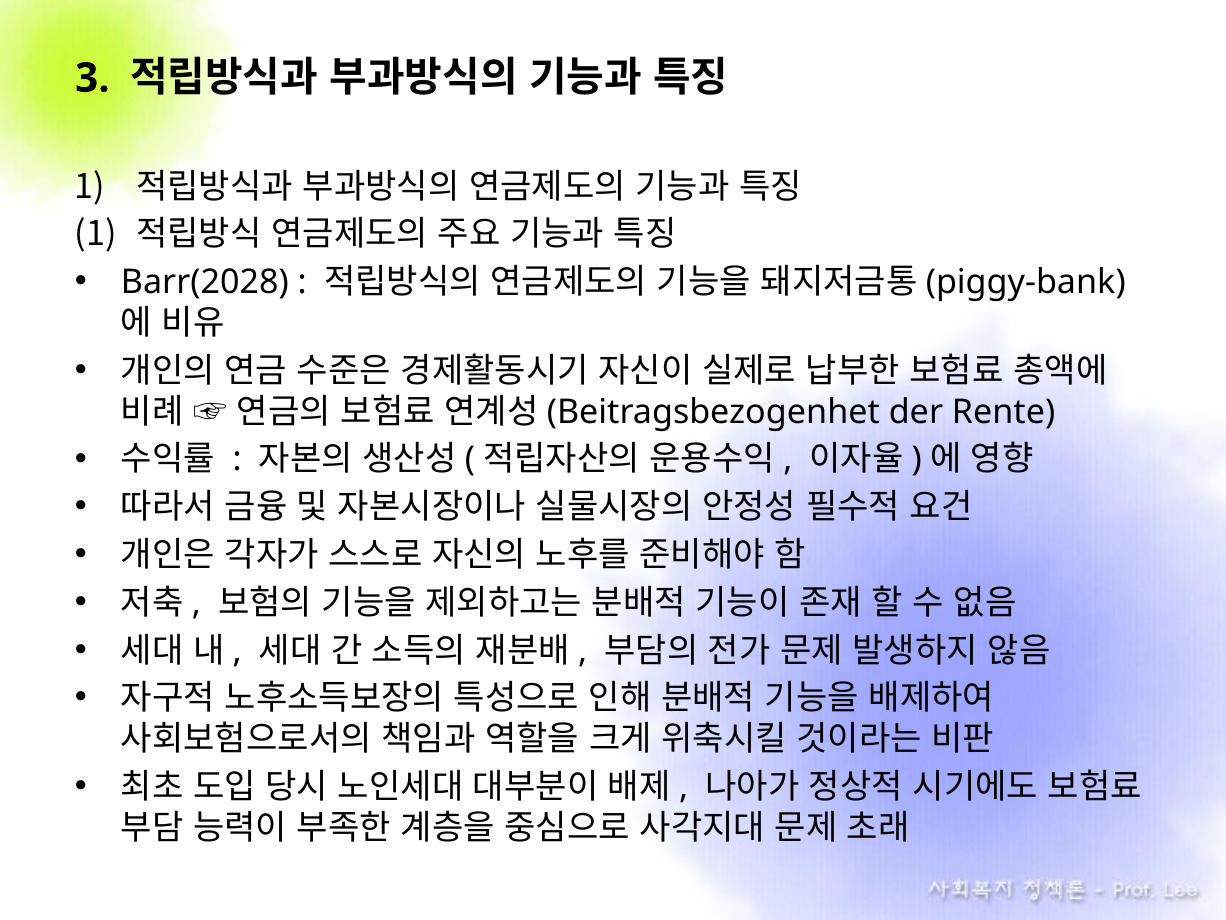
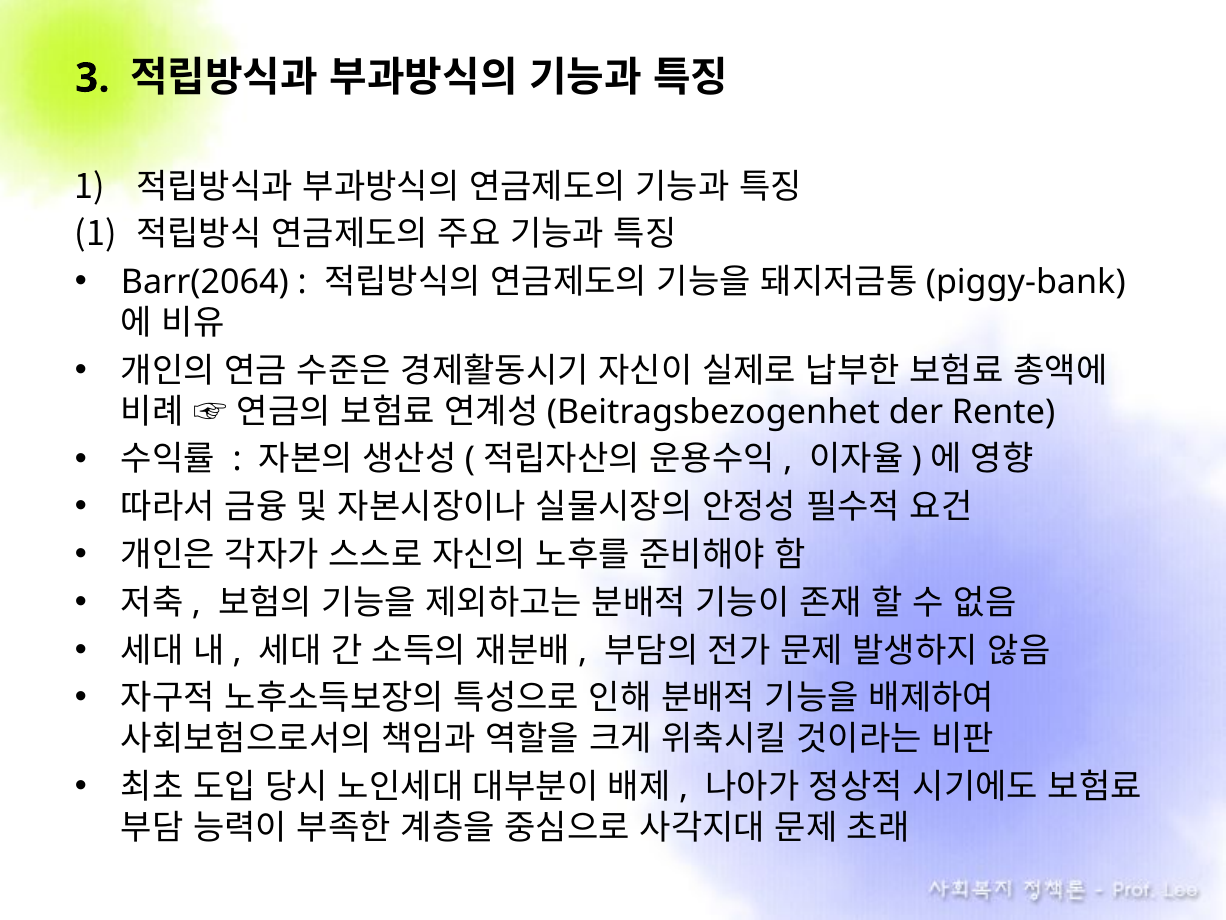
Barr(2028: Barr(2028 -> Barr(2064
